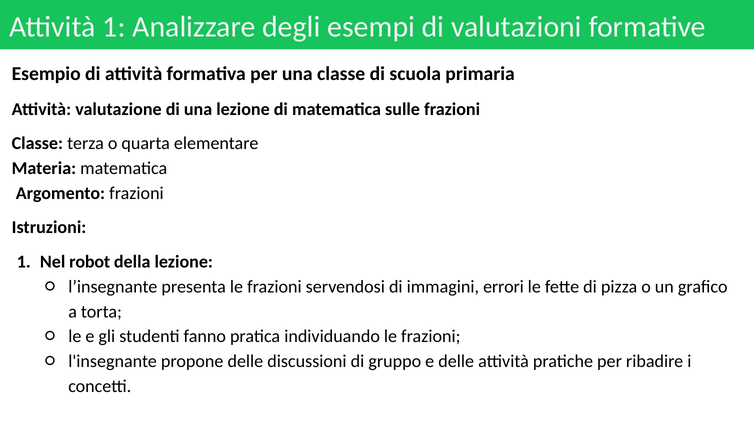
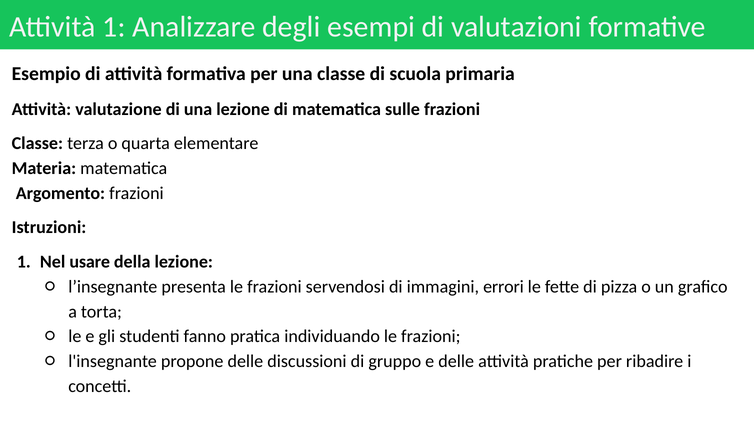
robot: robot -> usare
